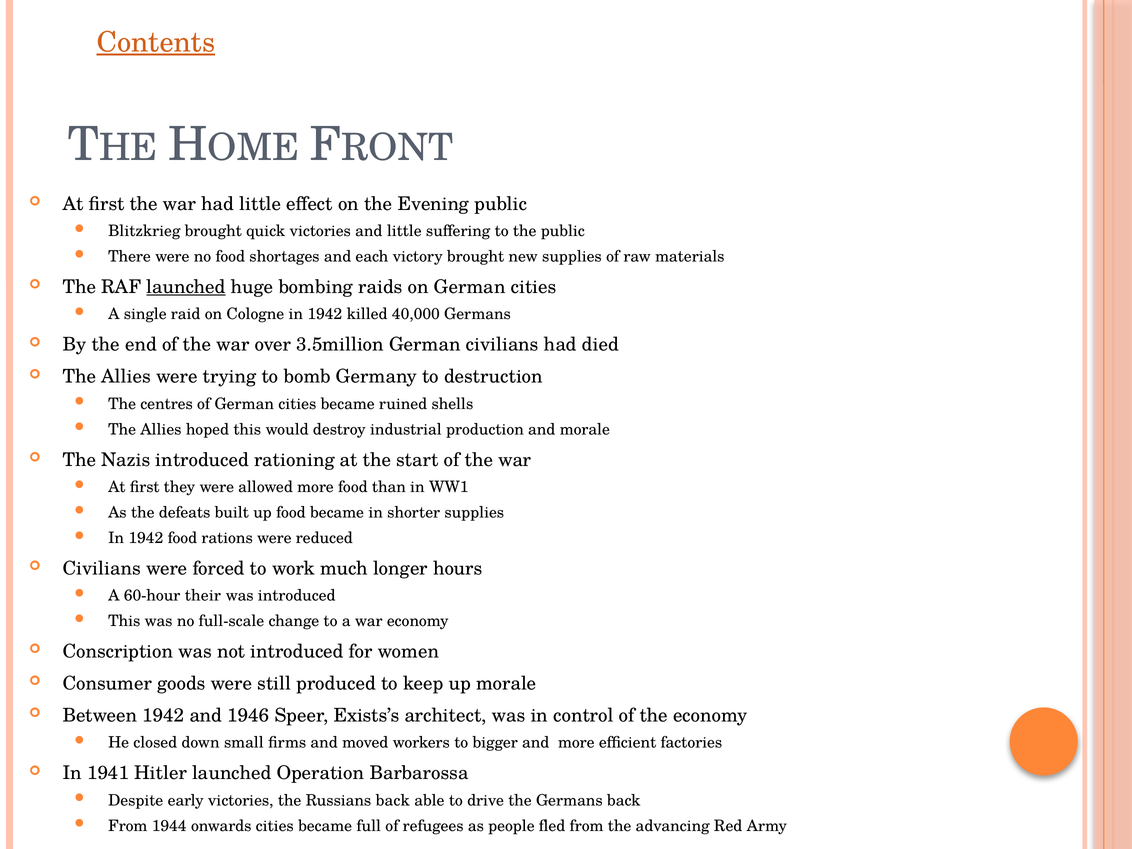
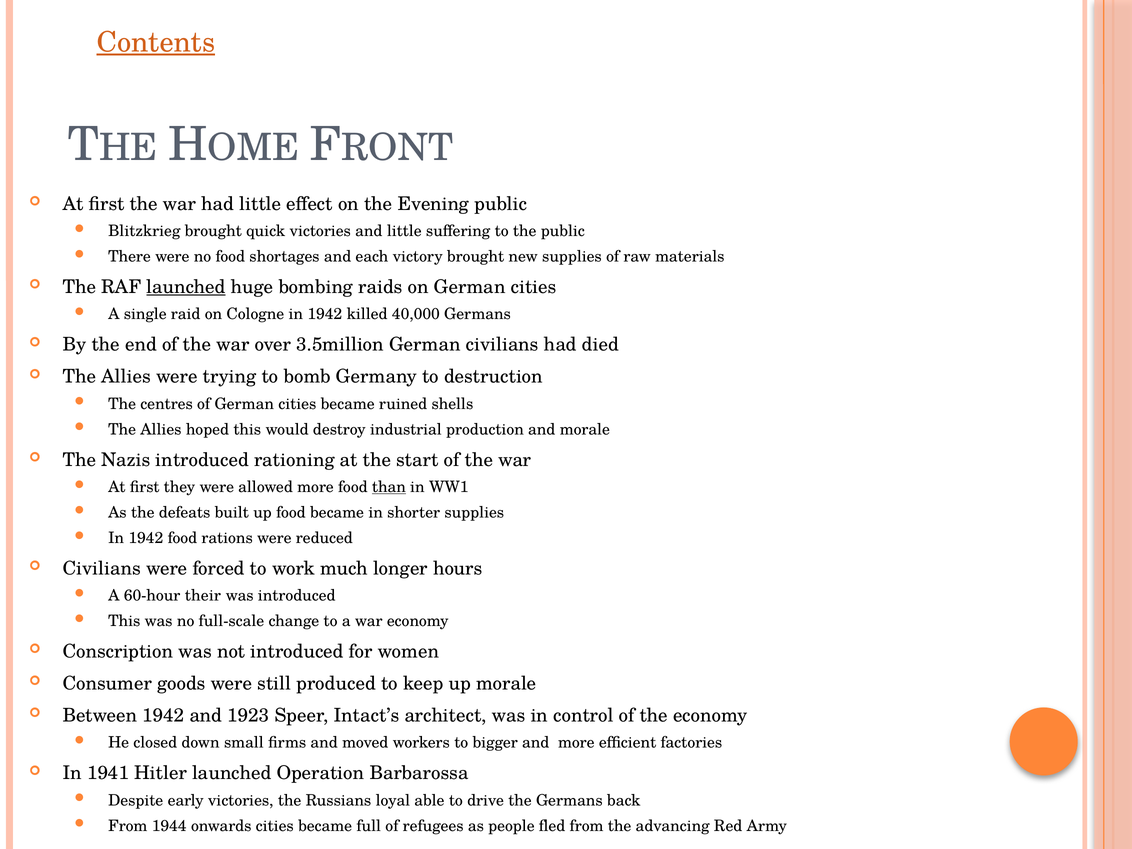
than underline: none -> present
1946: 1946 -> 1923
Exists’s: Exists’s -> Intact’s
Russians back: back -> loyal
